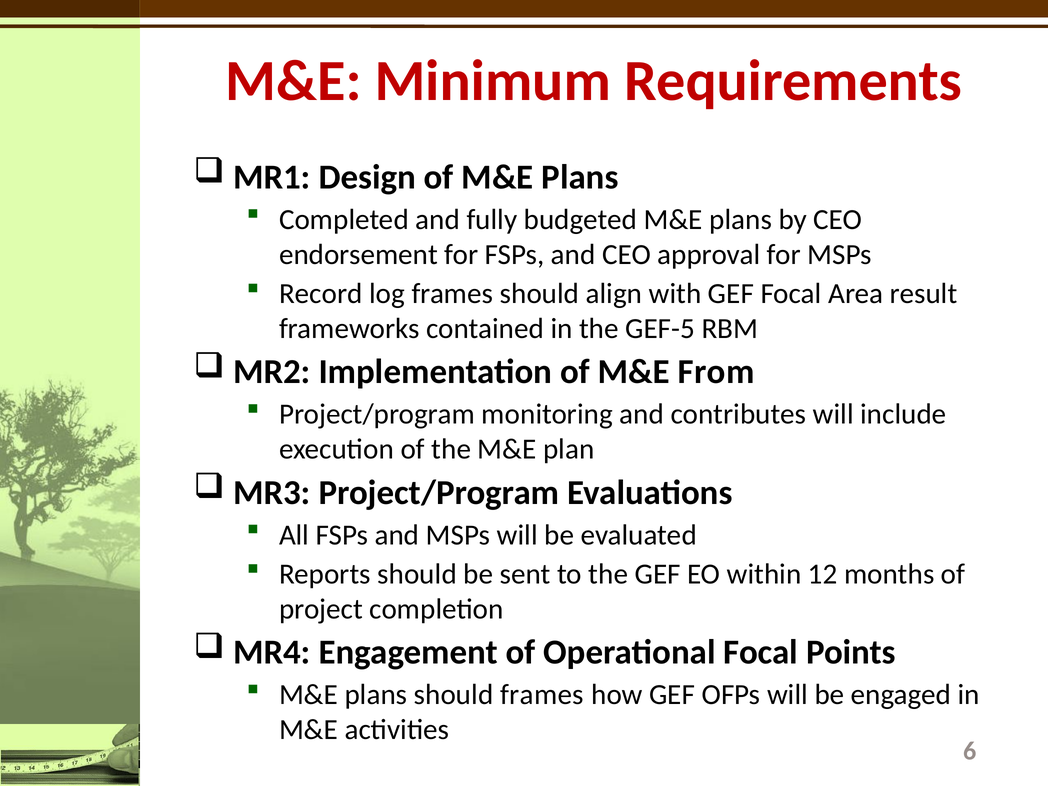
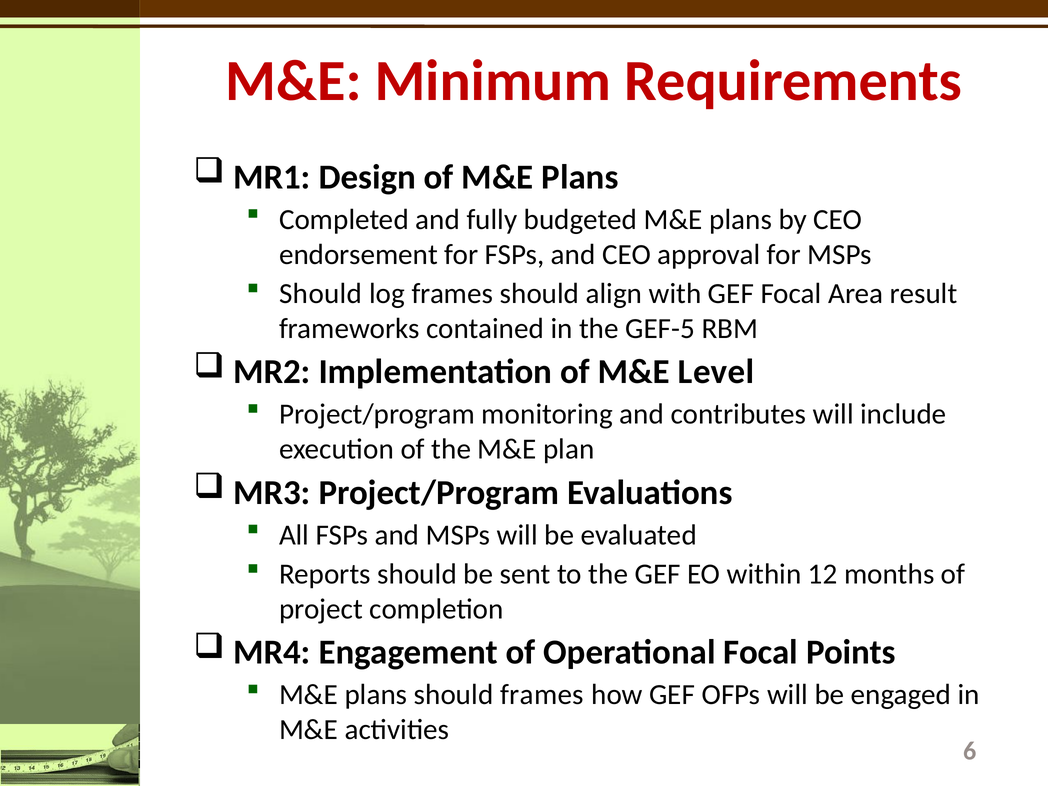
Record at (321, 294): Record -> Should
From: From -> Level
